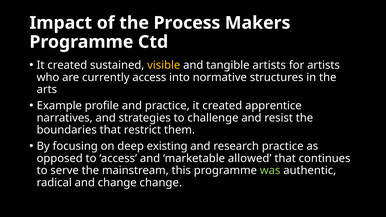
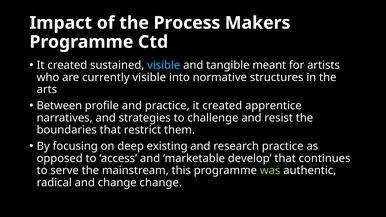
visible at (164, 65) colour: yellow -> light blue
tangible artists: artists -> meant
currently access: access -> visible
Example: Example -> Between
allowed: allowed -> develop
